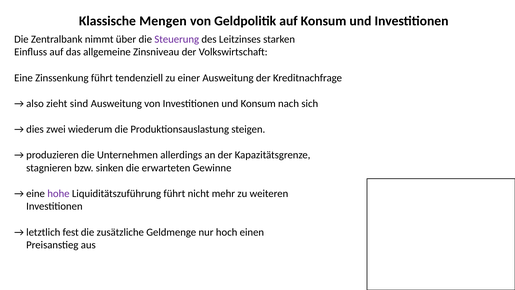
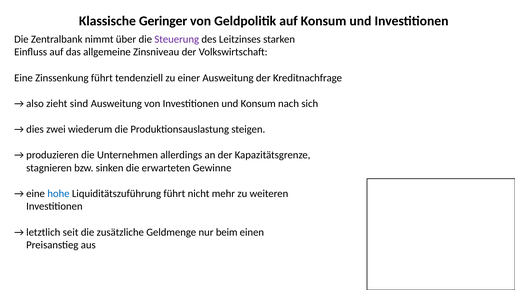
Mengen: Mengen -> Geringer
hohe colour: purple -> blue
fest: fest -> seit
hoch: hoch -> beim
